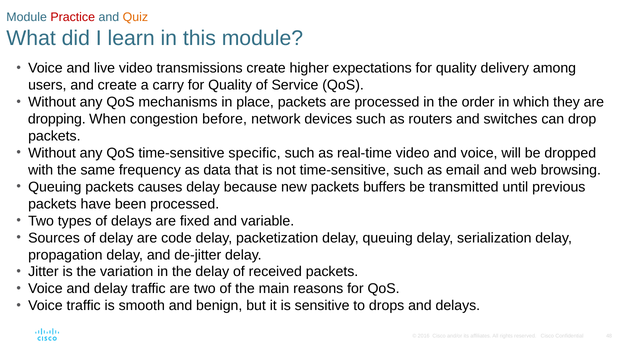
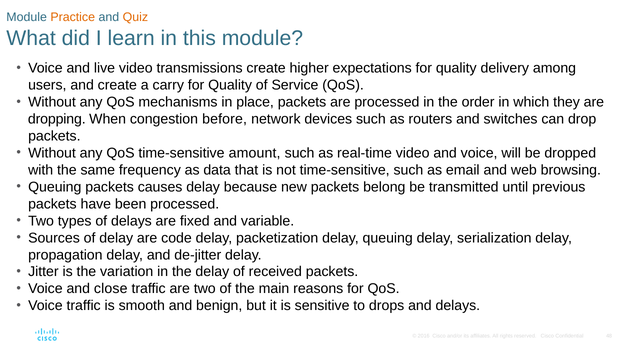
Practice colour: red -> orange
specific: specific -> amount
buffers: buffers -> belong
and delay: delay -> close
